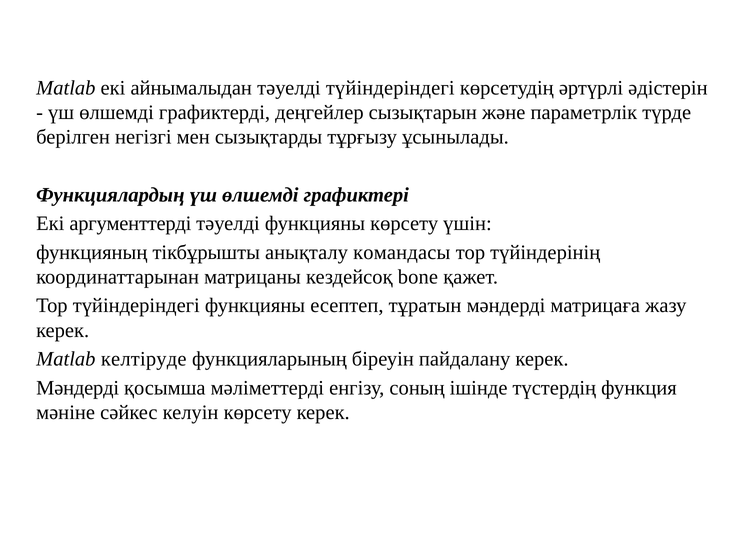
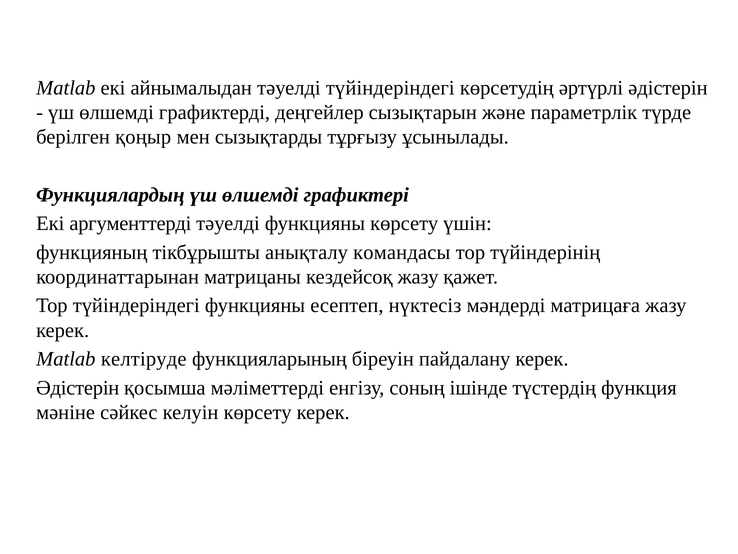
негізгі: негізгі -> қоңыр
кездейсоқ bone: bone -> жазу
тұратын: тұратын -> нүктесіз
Мәндерді at (78, 388): Мәндерді -> Әдістерін
